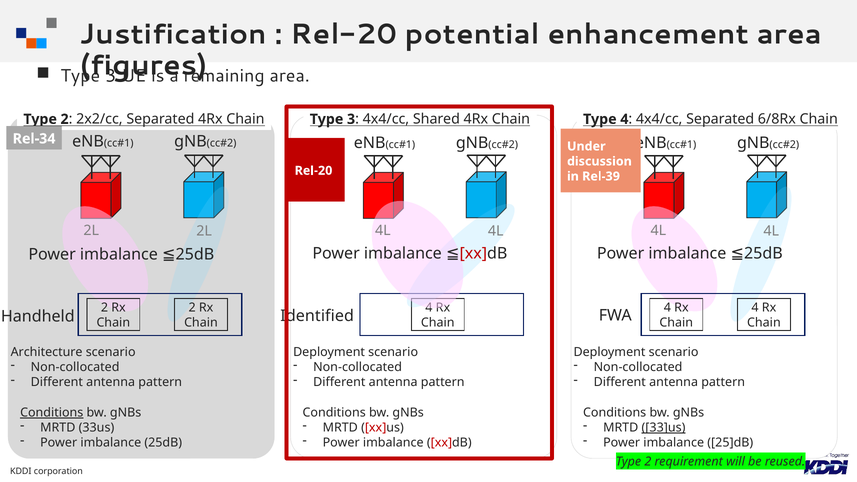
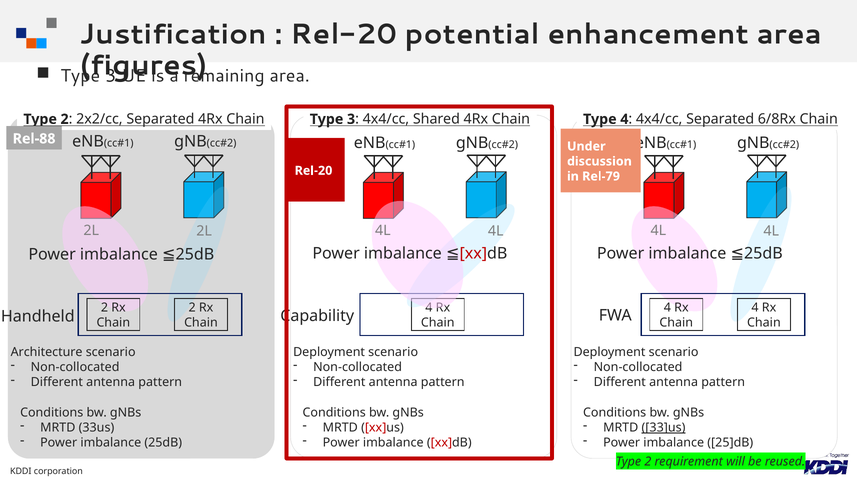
Rel-34: Rel-34 -> Rel-88
Rel-39: Rel-39 -> Rel-79
Identified: Identified -> Capability
Conditions at (52, 413) underline: present -> none
